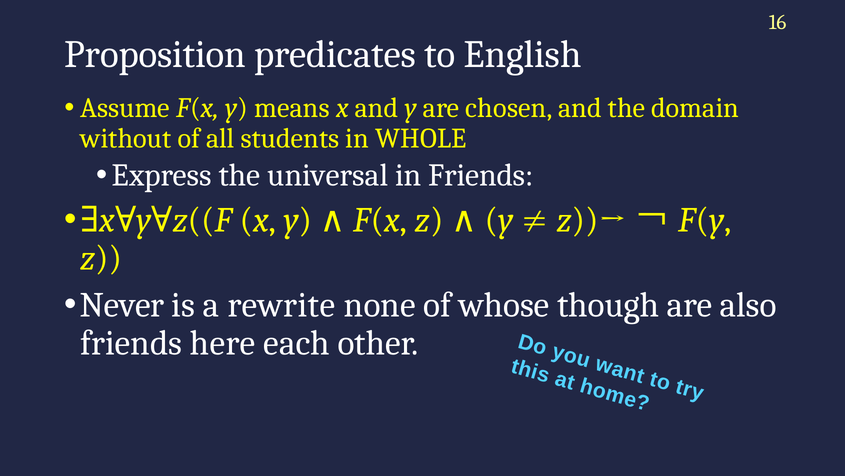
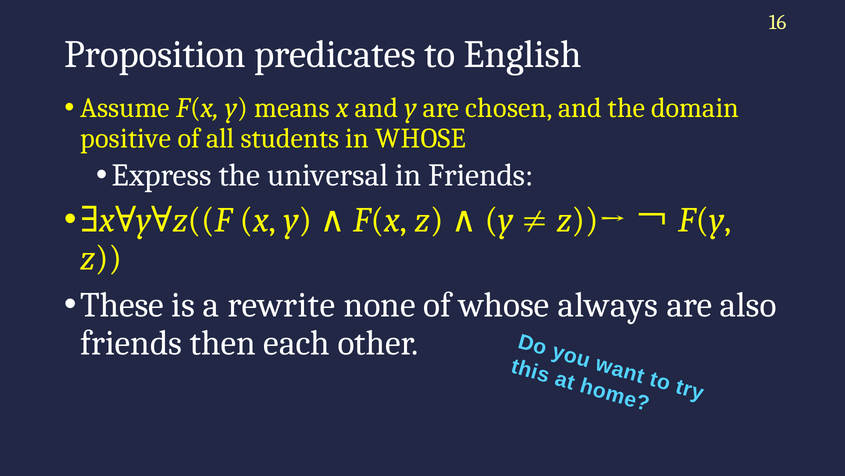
without: without -> positive
in WHOLE: WHOLE -> WHOSE
Never: Never -> These
though: though -> always
here: here -> then
